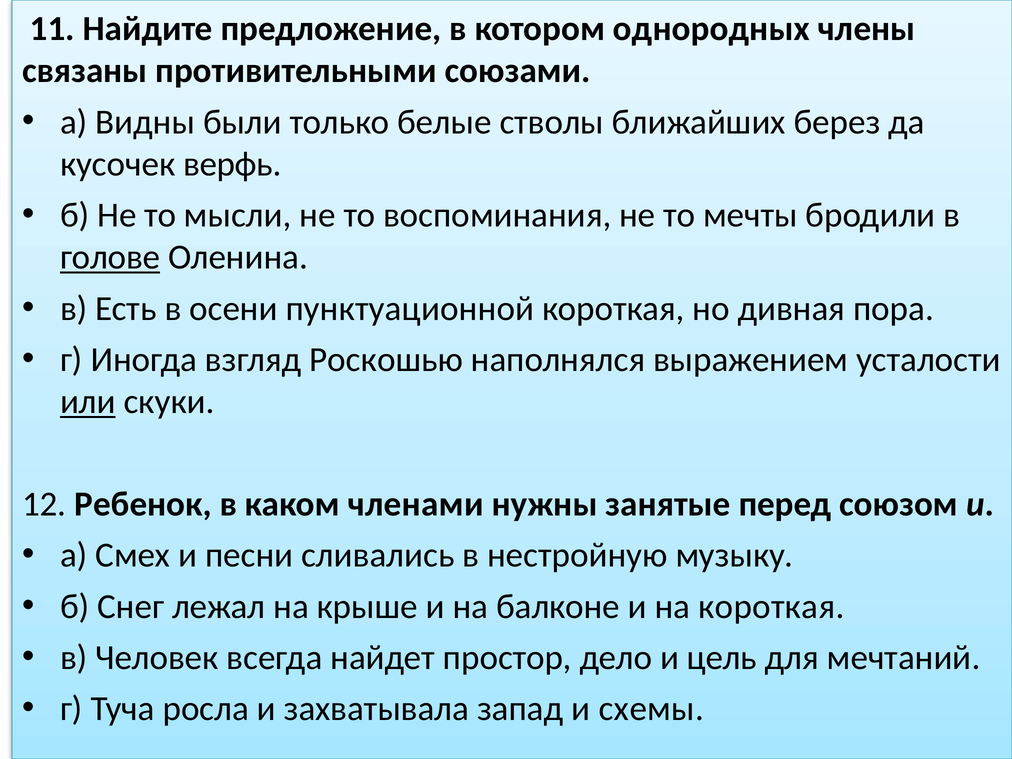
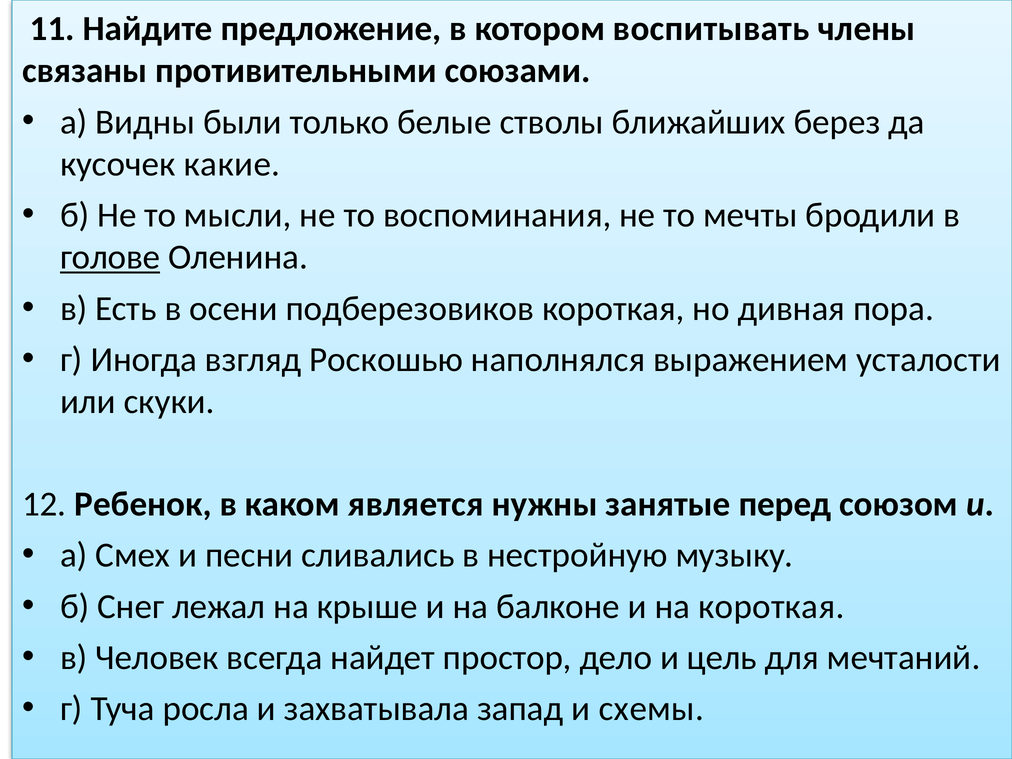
однородных: однородных -> воспитывать
верфь: верфь -> какие
пунктуационной: пунктуационной -> подберезовиков
или underline: present -> none
членами: членами -> является
